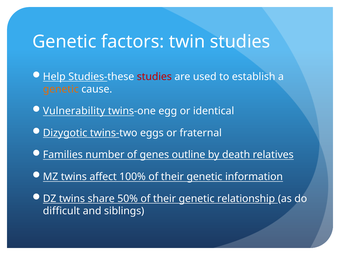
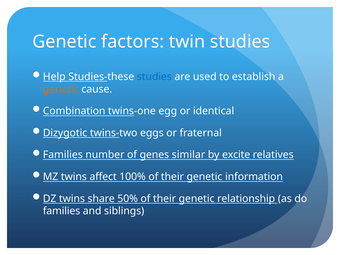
studies at (154, 77) colour: red -> blue
Vulnerability: Vulnerability -> Combination
outline: outline -> similar
death: death -> excite
difficult at (61, 211): difficult -> families
